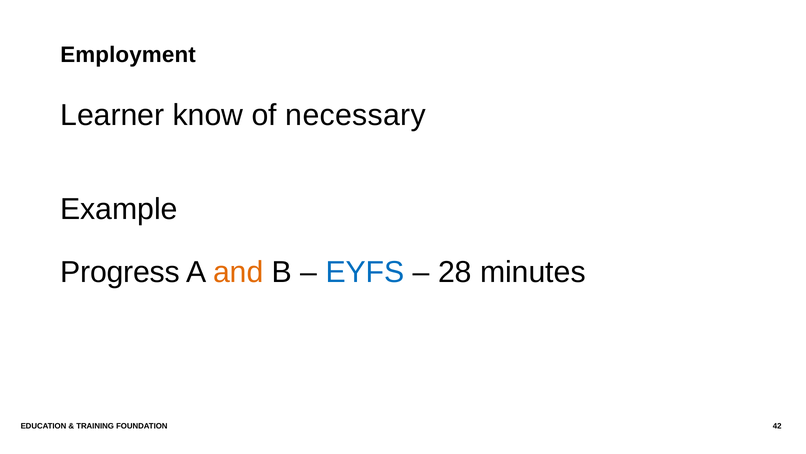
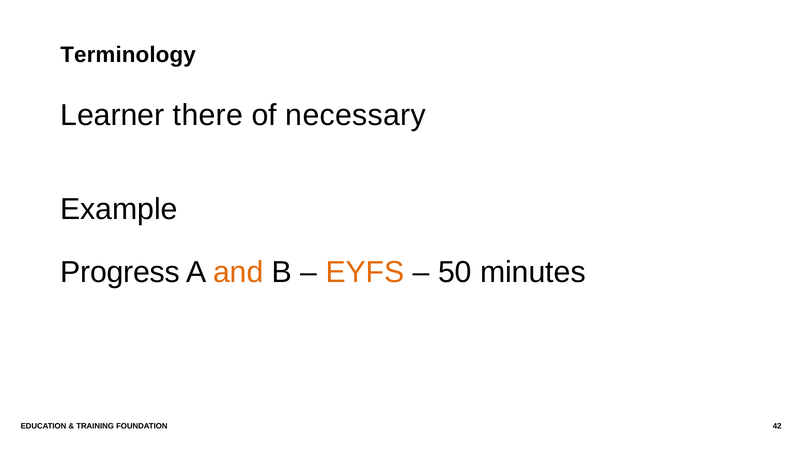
Employment: Employment -> Terminology
know: know -> there
EYFS colour: blue -> orange
28: 28 -> 50
